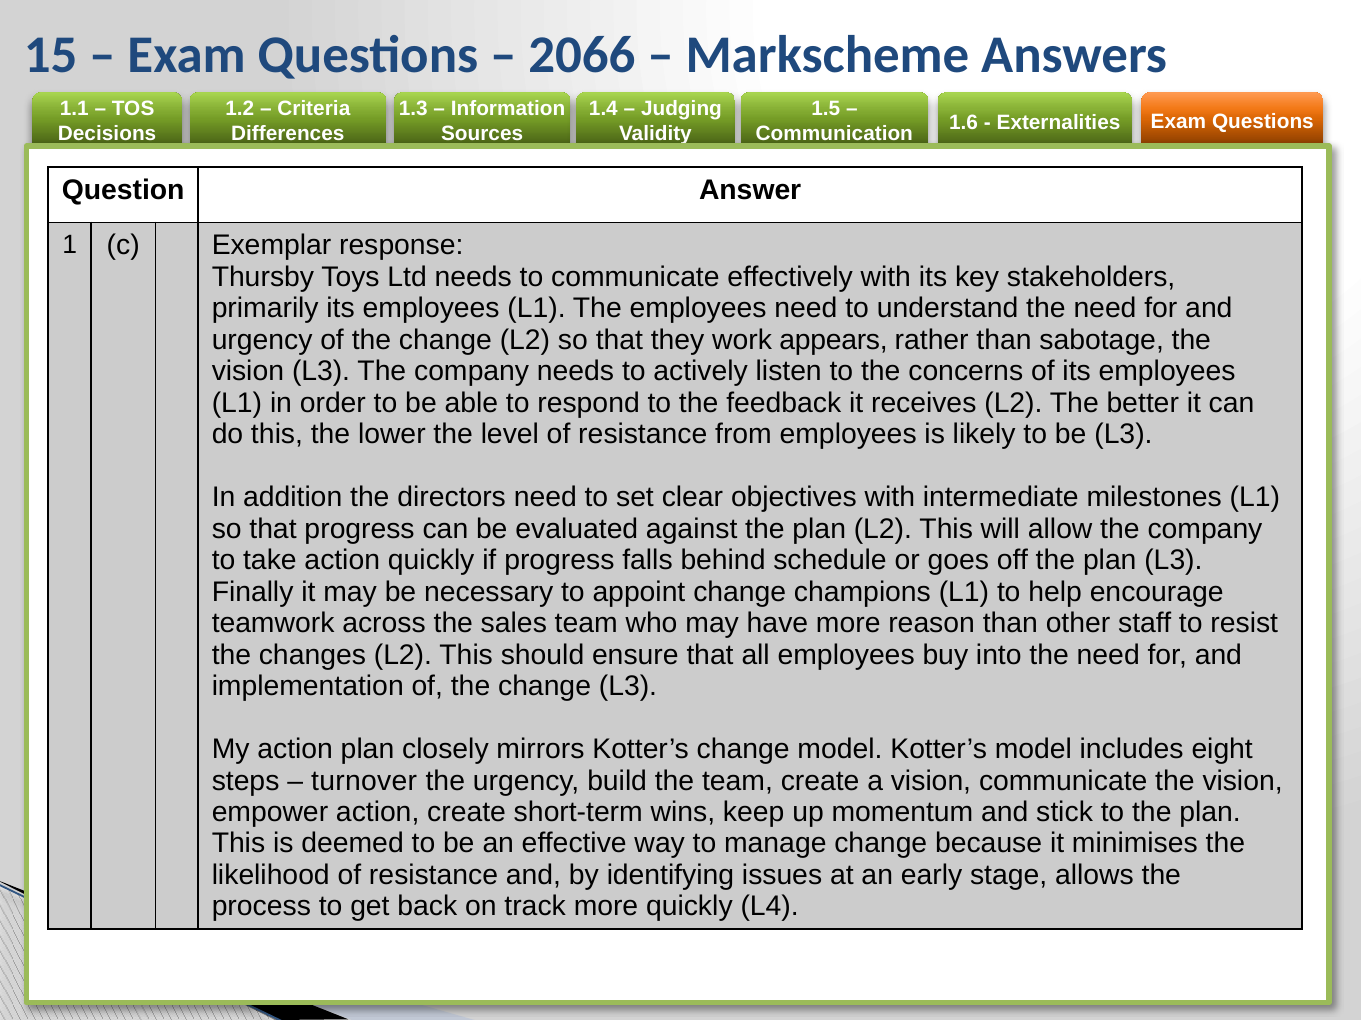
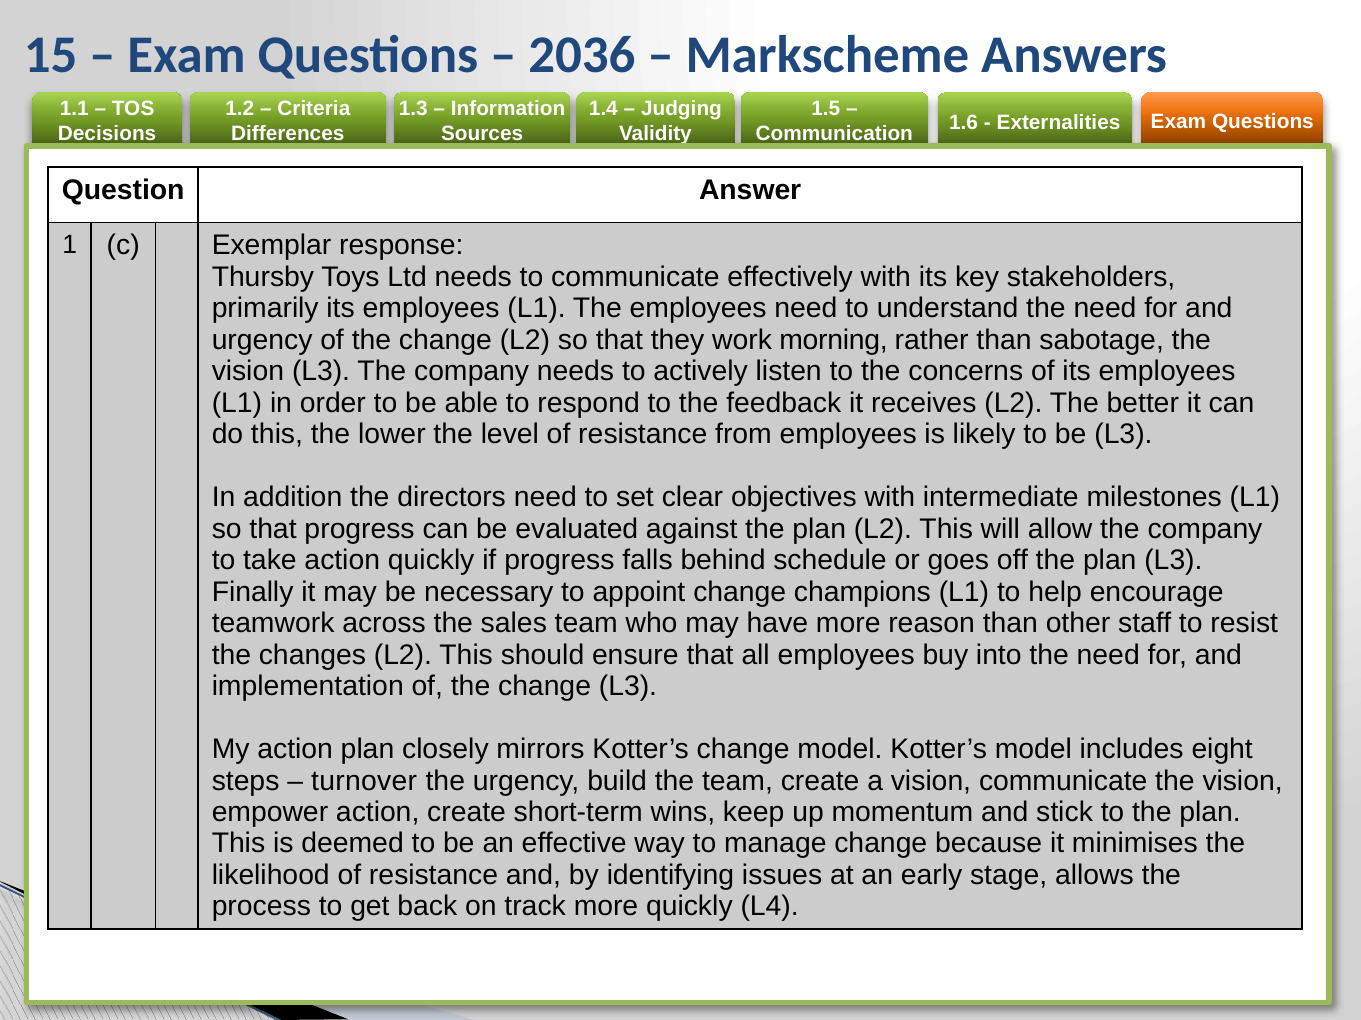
2066: 2066 -> 2036
appears: appears -> morning
